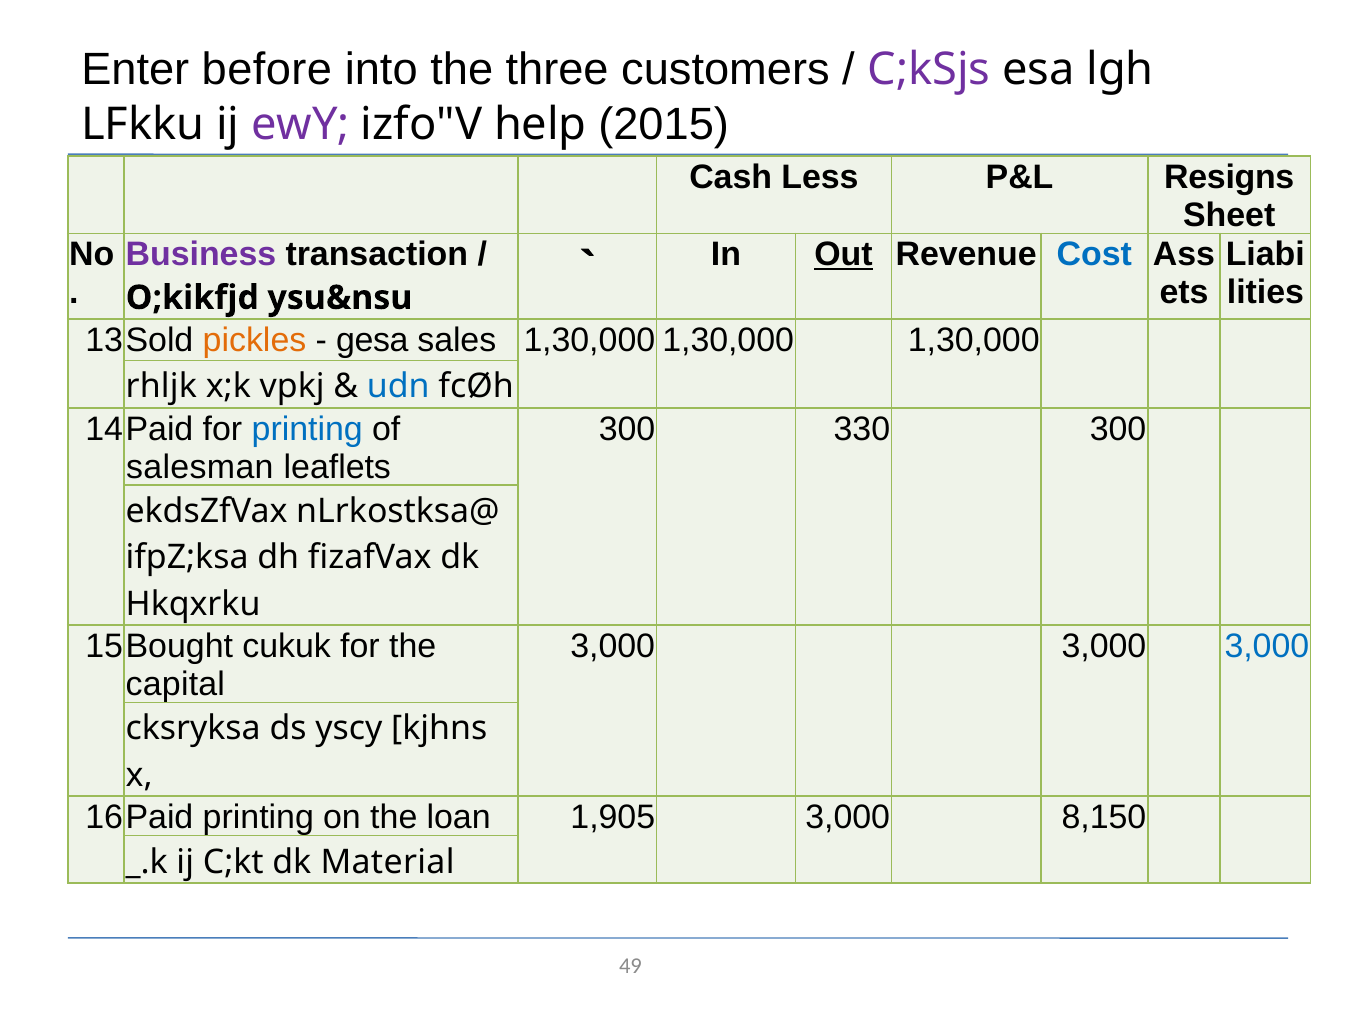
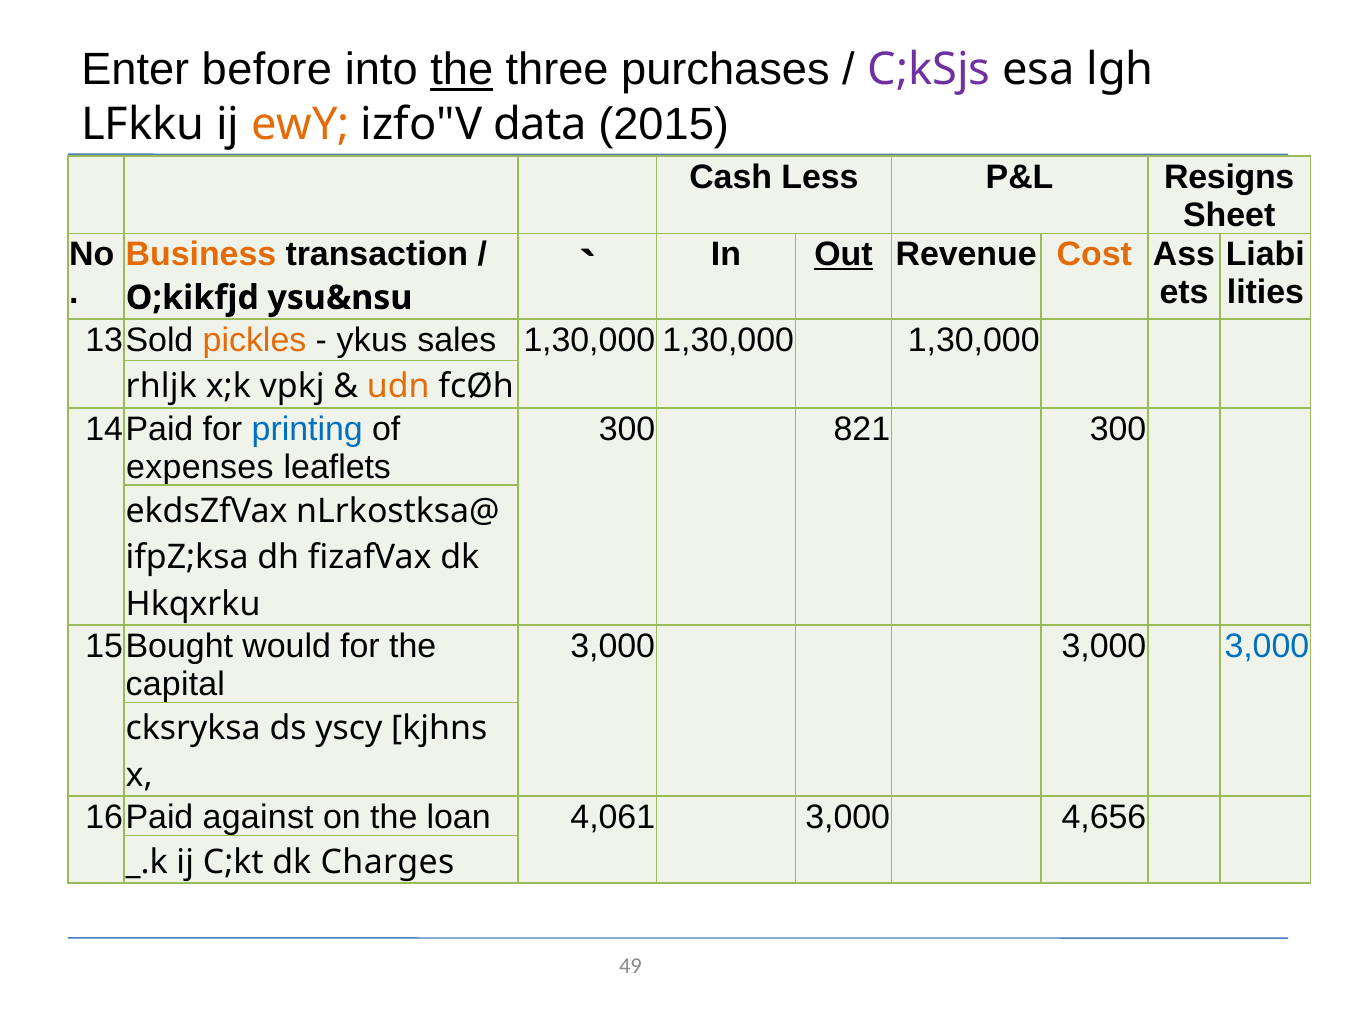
the at (462, 70) underline: none -> present
customers: customers -> purchases
ewY colour: purple -> orange
help: help -> data
Business colour: purple -> orange
Cost colour: blue -> orange
gesa: gesa -> ykus
udn colour: blue -> orange
330: 330 -> 821
salesman: salesman -> expenses
cukuk: cukuk -> would
printing at (258, 817): printing -> against
1,905: 1,905 -> 4,061
8,150: 8,150 -> 4,656
Material: Material -> Charges
